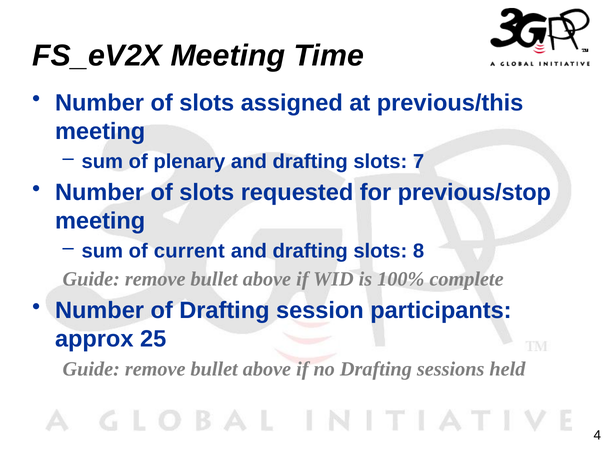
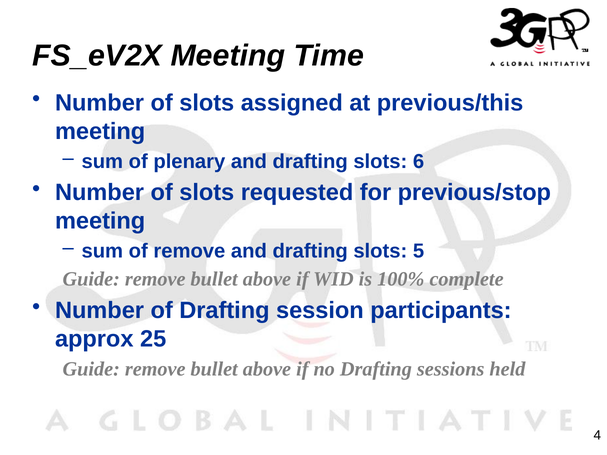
7: 7 -> 6
of current: current -> remove
8: 8 -> 5
